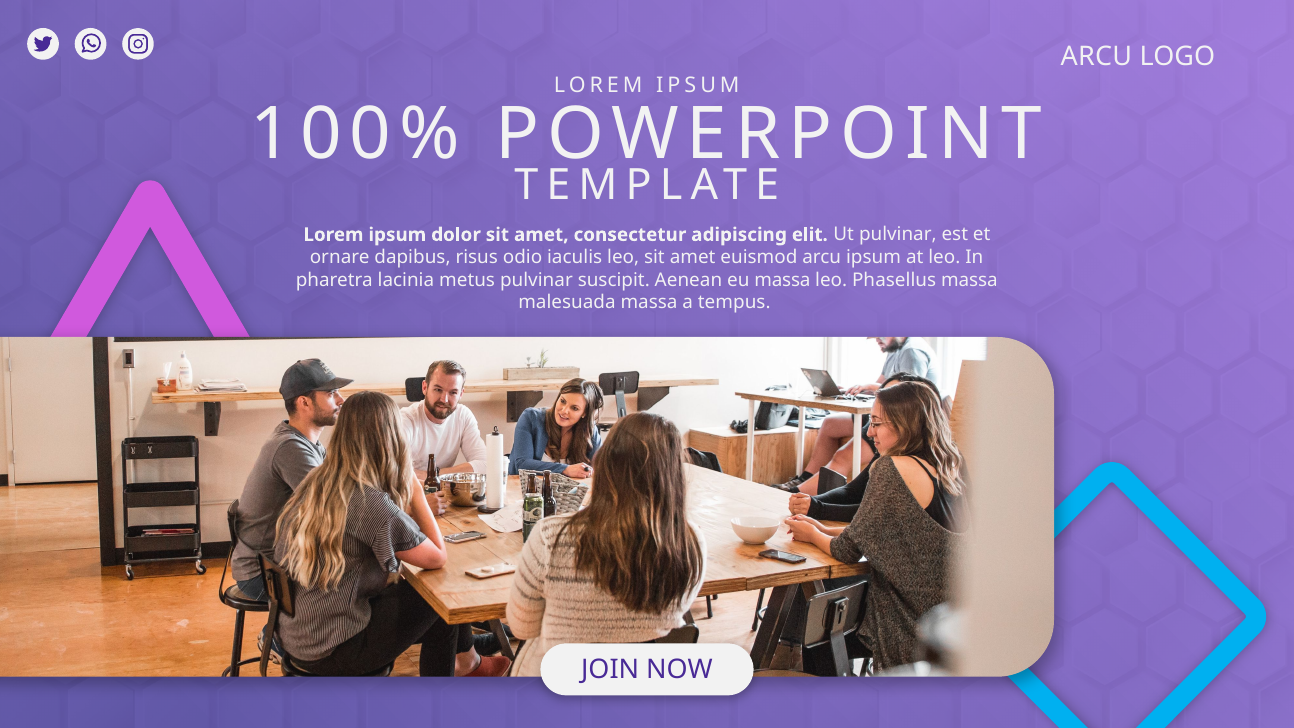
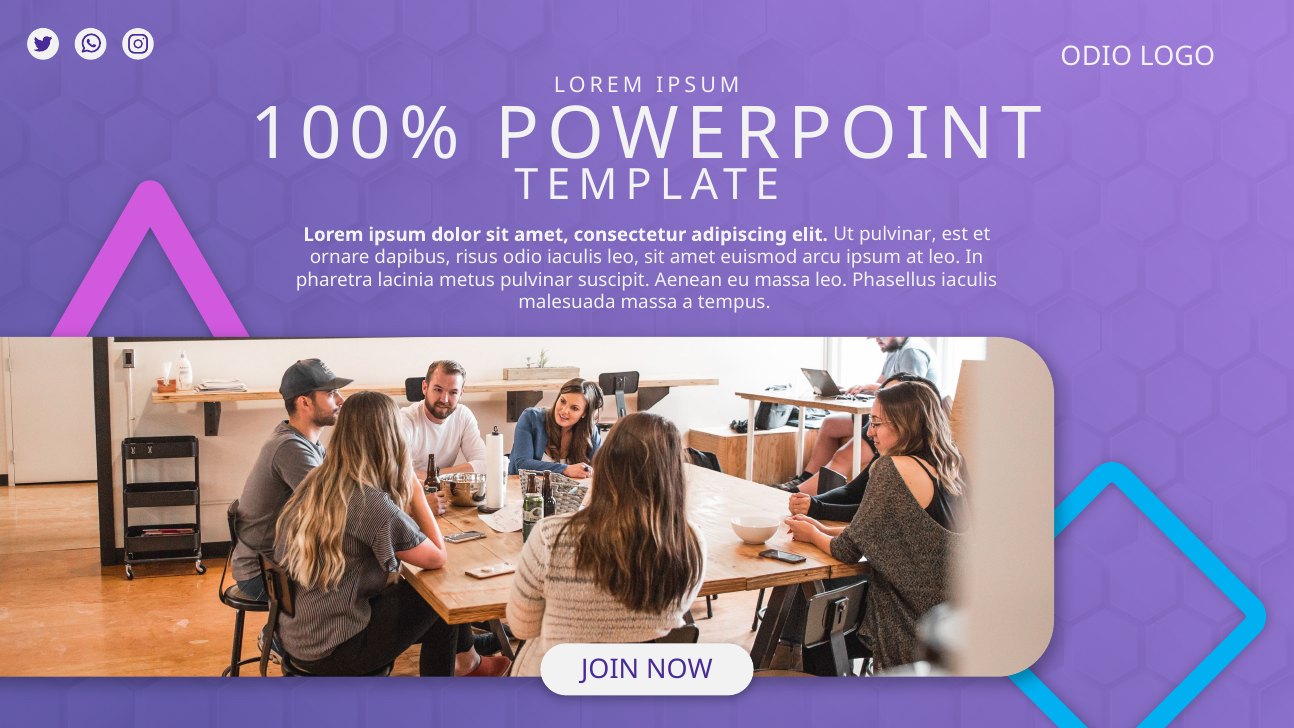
ARCU at (1096, 56): ARCU -> ODIO
Phasellus massa: massa -> iaculis
